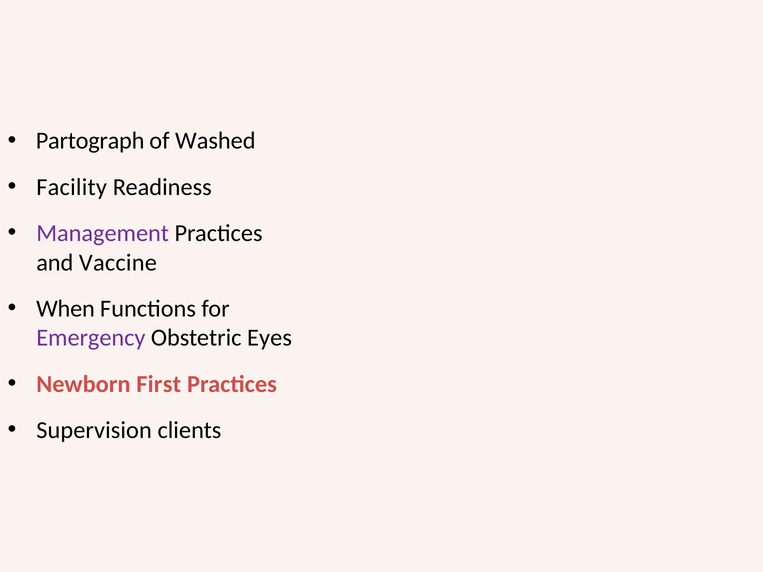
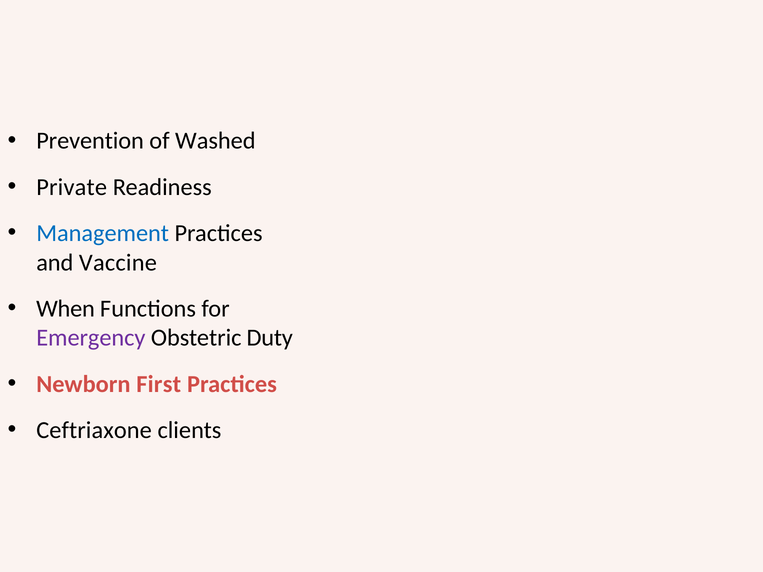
Partograph: Partograph -> Prevention
Facility: Facility -> Private
Management colour: purple -> blue
Eyes: Eyes -> Duty
Supervision: Supervision -> Ceftriaxone
